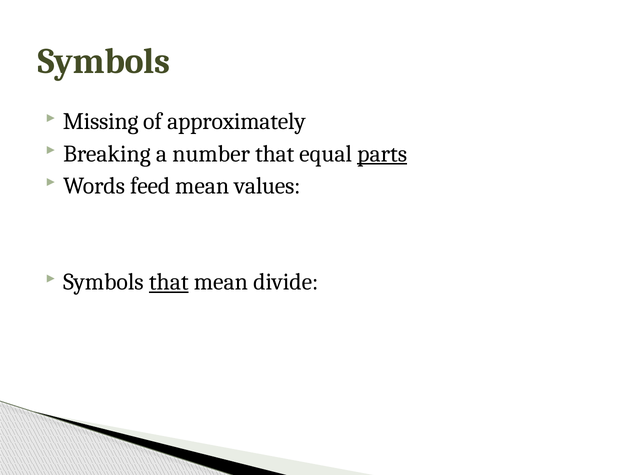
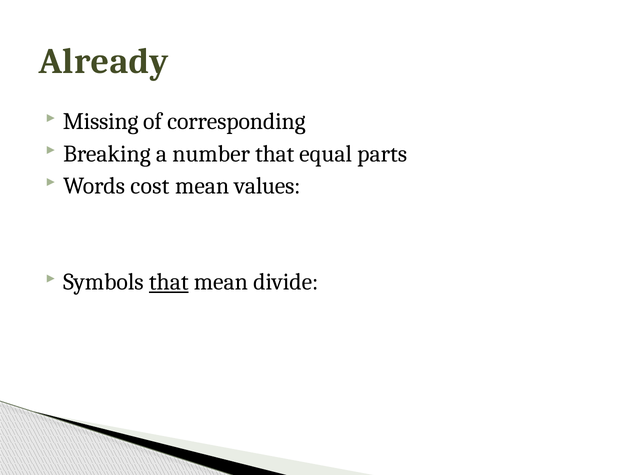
Symbols at (104, 61): Symbols -> Already
approximately: approximately -> corresponding
parts underline: present -> none
feed: feed -> cost
